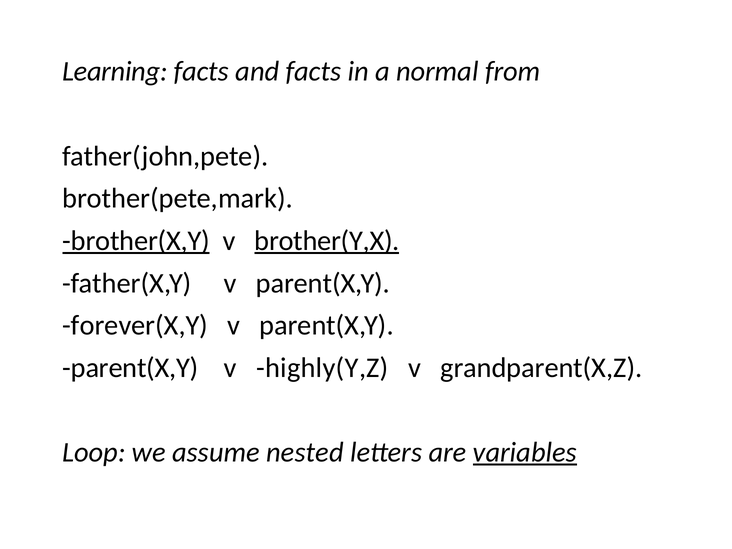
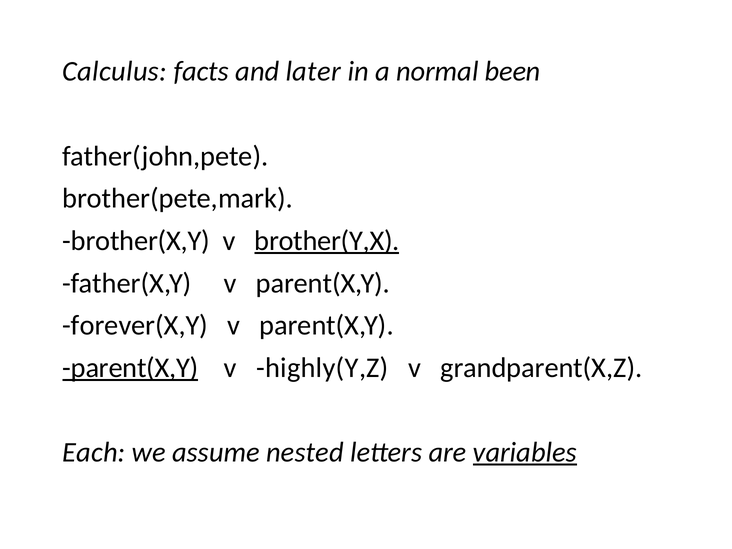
Learning: Learning -> Calculus
and facts: facts -> later
from: from -> been
brother(X,Y underline: present -> none
parent(X,Y at (130, 368) underline: none -> present
Loop: Loop -> Each
